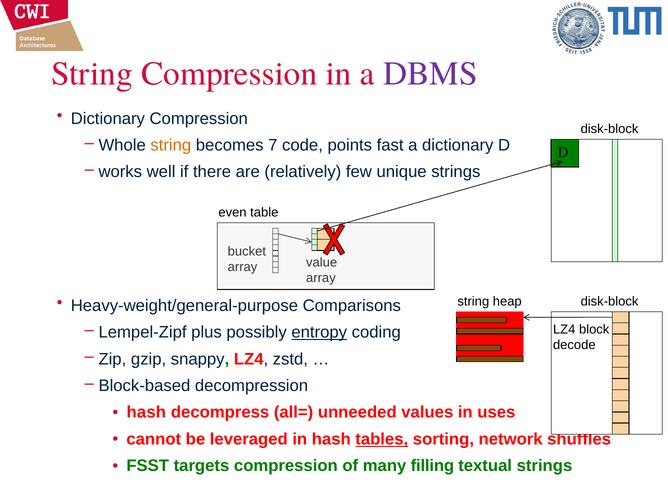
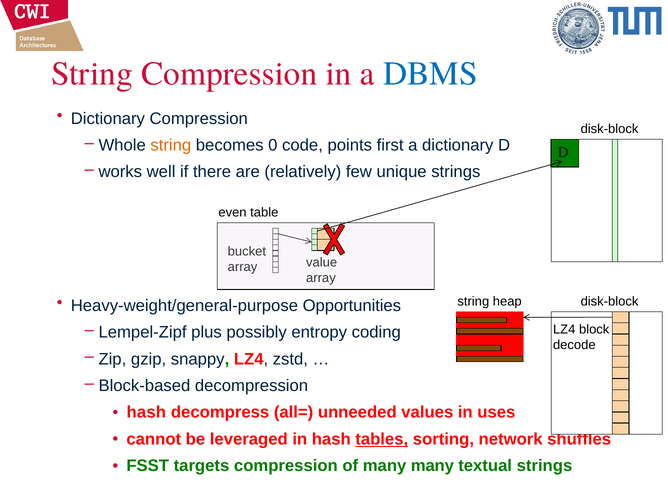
DBMS colour: purple -> blue
7: 7 -> 0
fast: fast -> first
Comparisons: Comparisons -> Opportunities
entropy underline: present -> none
many filling: filling -> many
